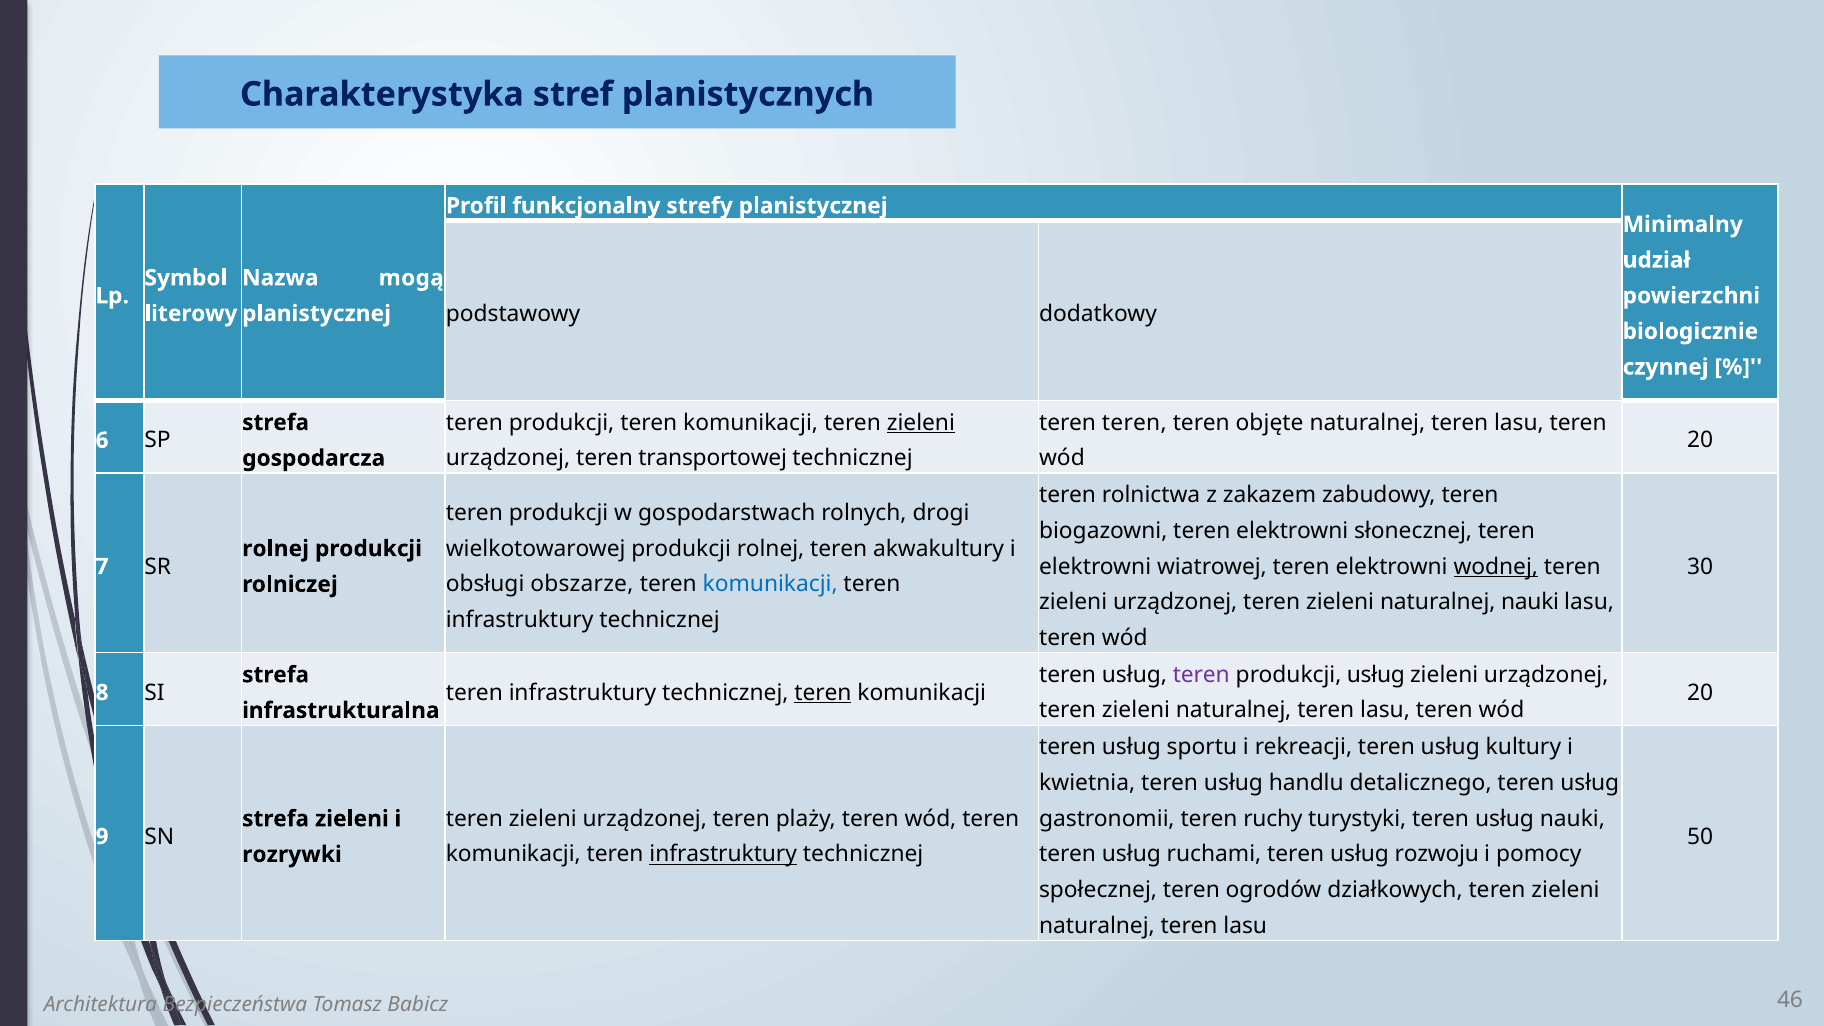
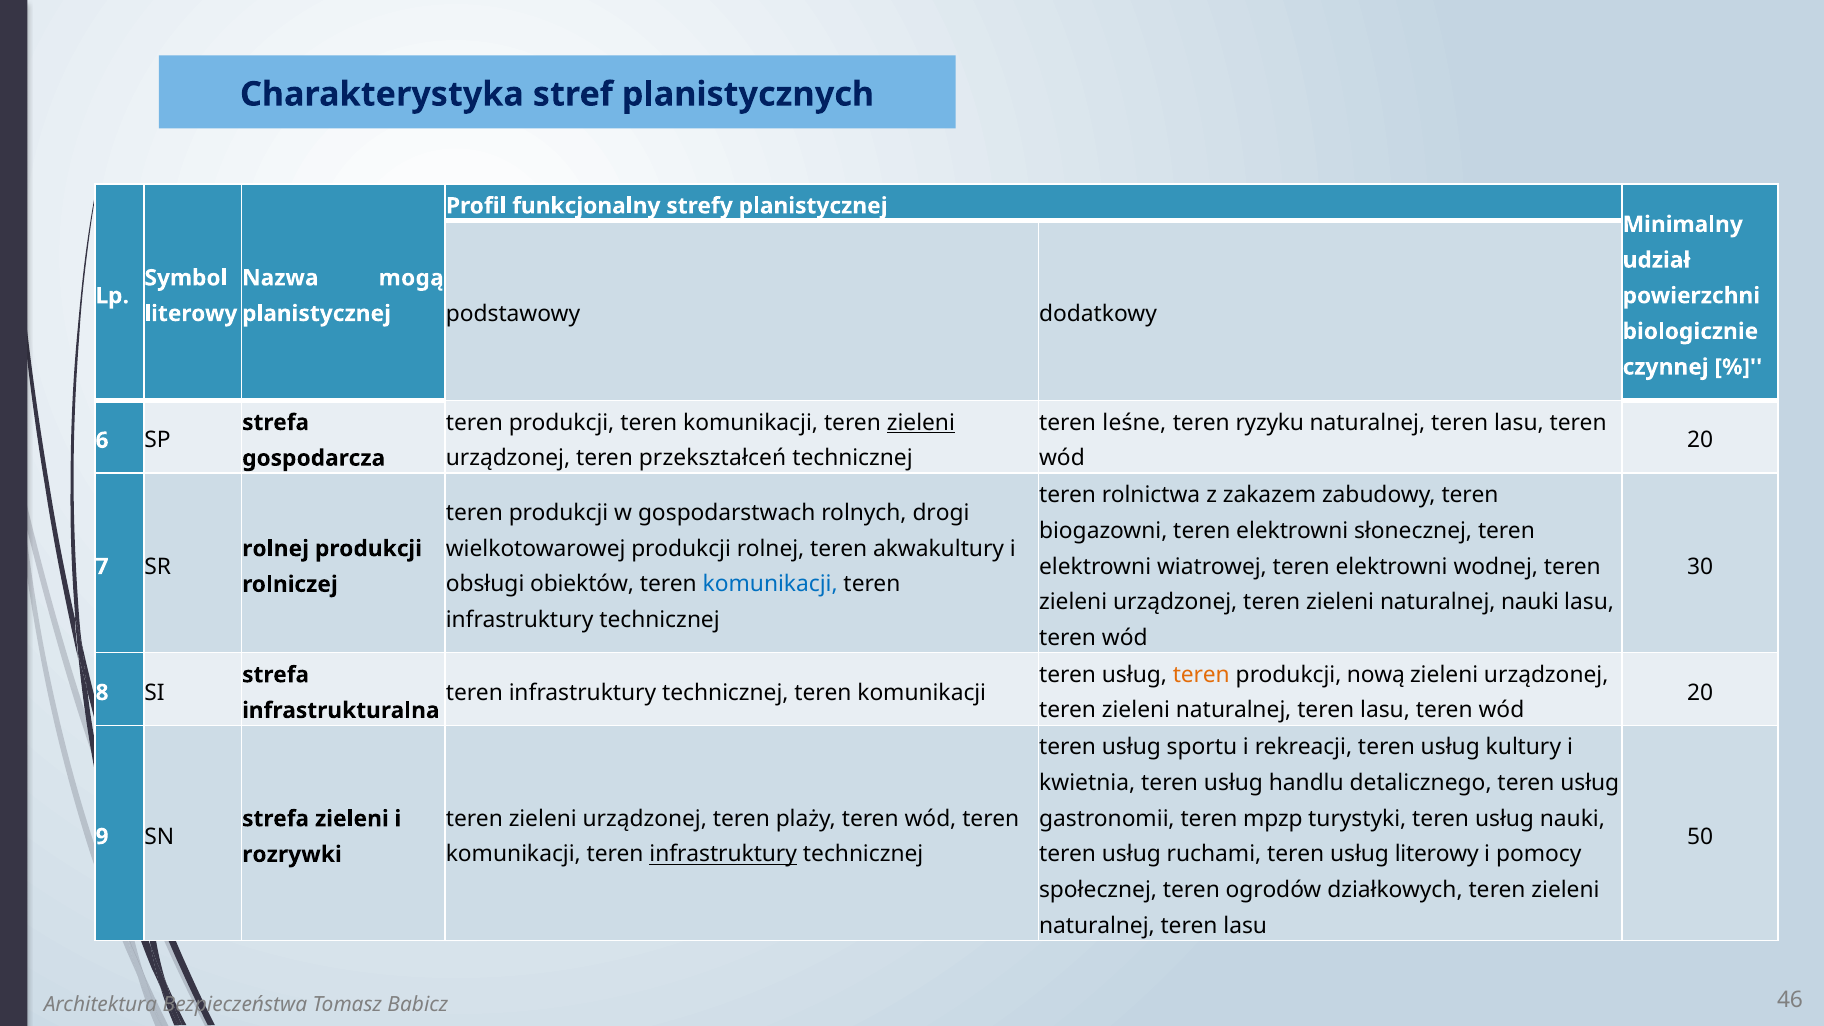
teren at (1134, 423): teren -> leśne
objęte: objęte -> ryzyku
transportowej: transportowej -> przekształceń
wodnej underline: present -> none
obszarze: obszarze -> obiektów
teren at (1201, 675) colour: purple -> orange
produkcji usług: usług -> nową
teren at (823, 693) underline: present -> none
ruchy: ruchy -> mpzp
usług rozwoju: rozwoju -> literowy
